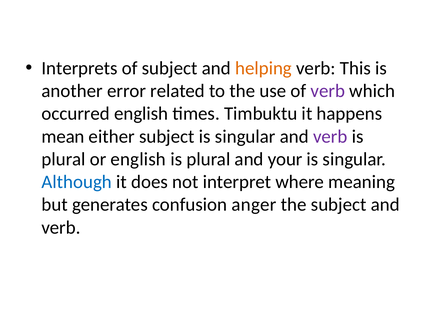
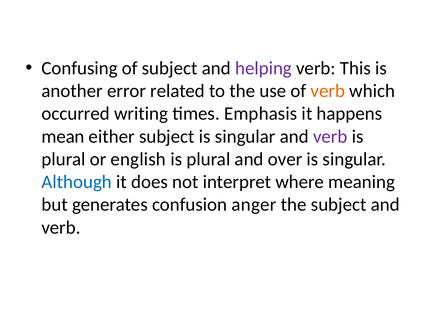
Interprets: Interprets -> Confusing
helping colour: orange -> purple
verb at (328, 91) colour: purple -> orange
occurred english: english -> writing
Timbuktu: Timbuktu -> Emphasis
your: your -> over
